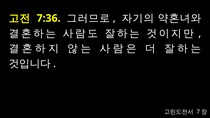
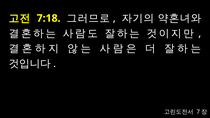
7:36: 7:36 -> 7:18
